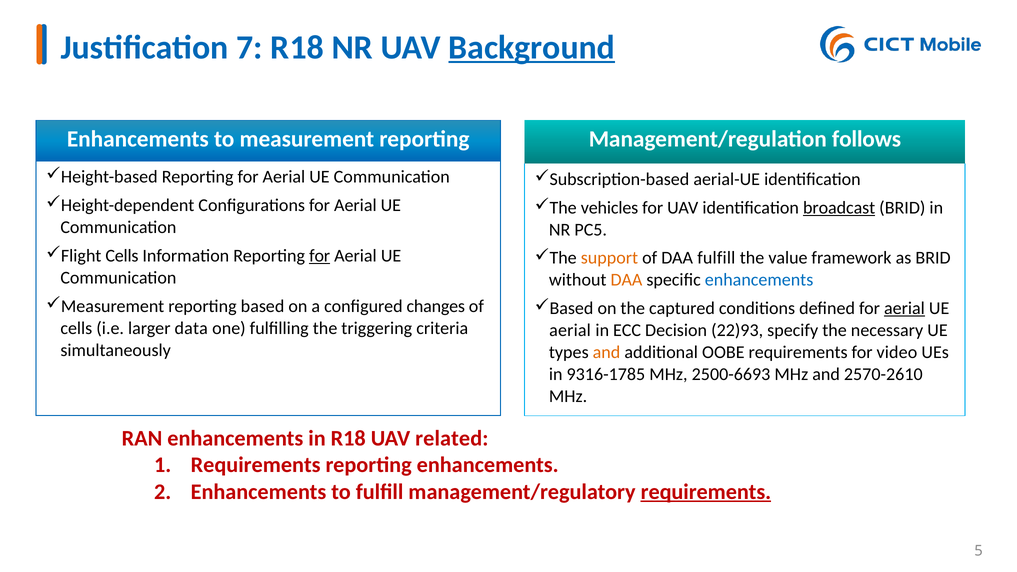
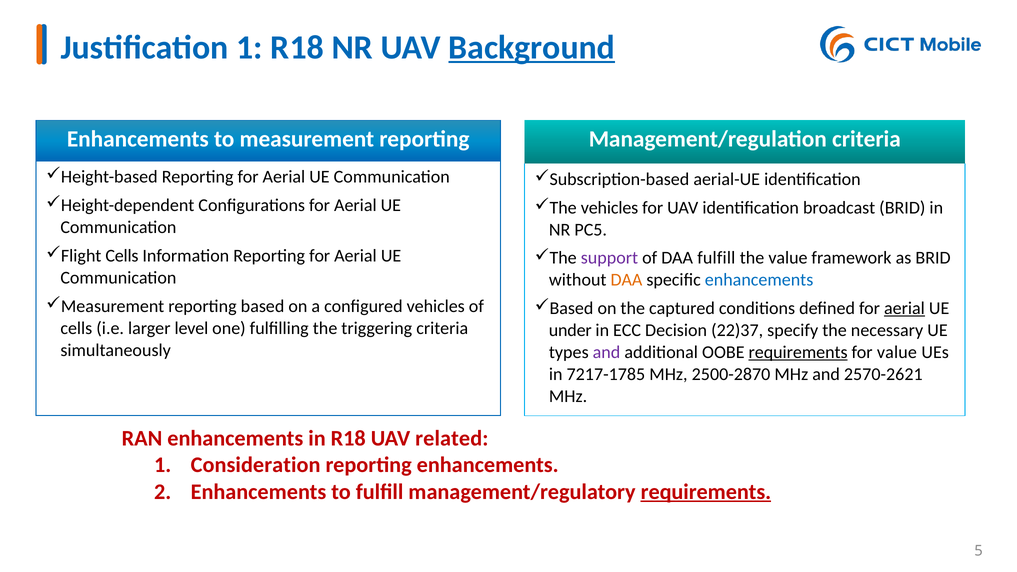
Justification 7: 7 -> 1
Management/regulation follows: follows -> criteria
broadcast underline: present -> none
for at (320, 256) underline: present -> none
support colour: orange -> purple
configured changes: changes -> vehicles
data: data -> level
aerial at (570, 330): aerial -> under
22)93: 22)93 -> 22)37
and at (606, 352) colour: orange -> purple
requirements at (798, 352) underline: none -> present
for video: video -> value
9316-1785: 9316-1785 -> 7217-1785
2500-6693: 2500-6693 -> 2500-2870
2570-2610: 2570-2610 -> 2570-2621
Requirements at (256, 465): Requirements -> Consideration
